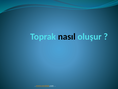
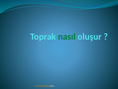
nasıl colour: black -> green
